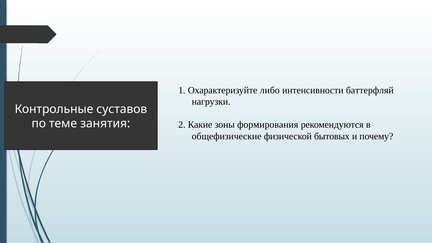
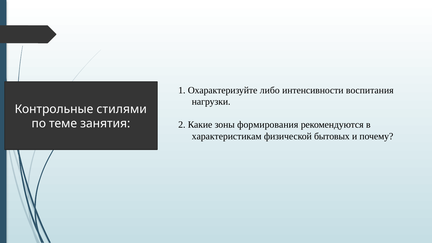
баттерфляй: баттерфляй -> воспитания
суставов: суставов -> стилями
общефизические: общефизические -> характеристикам
